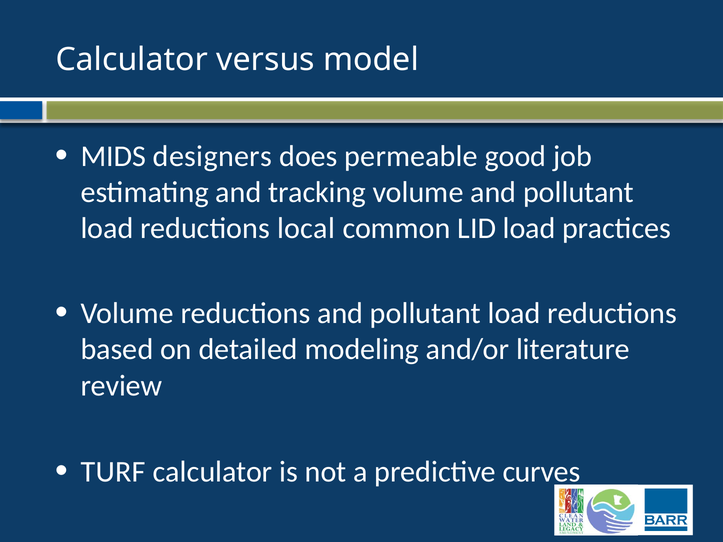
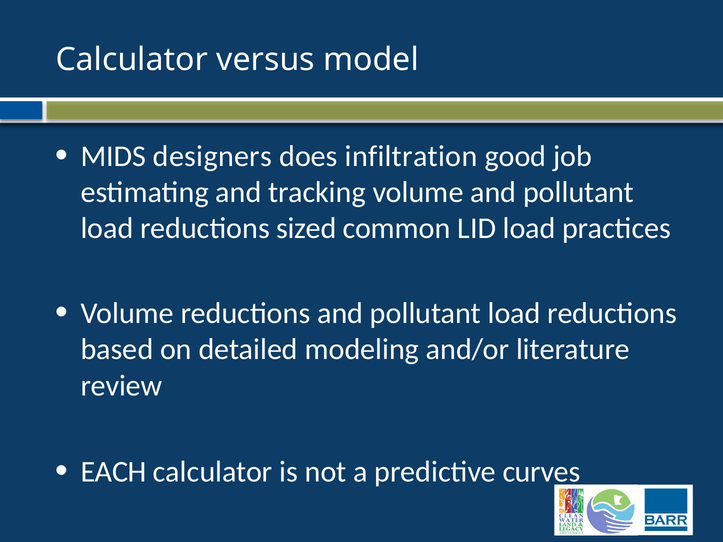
permeable: permeable -> infiltration
local: local -> sized
TURF: TURF -> EACH
